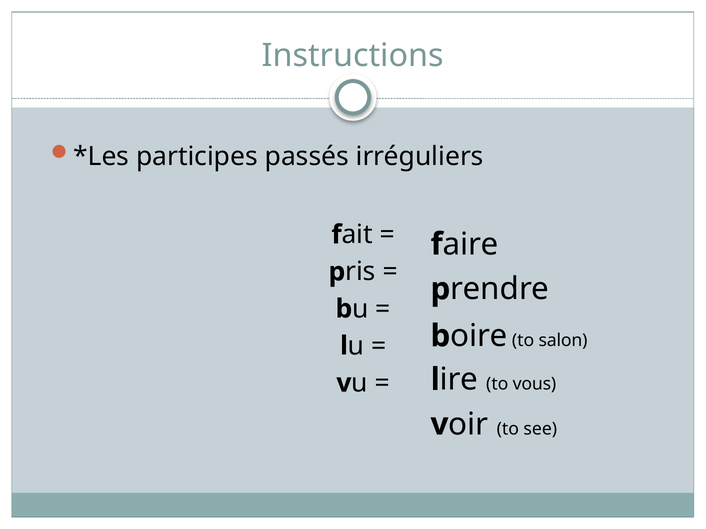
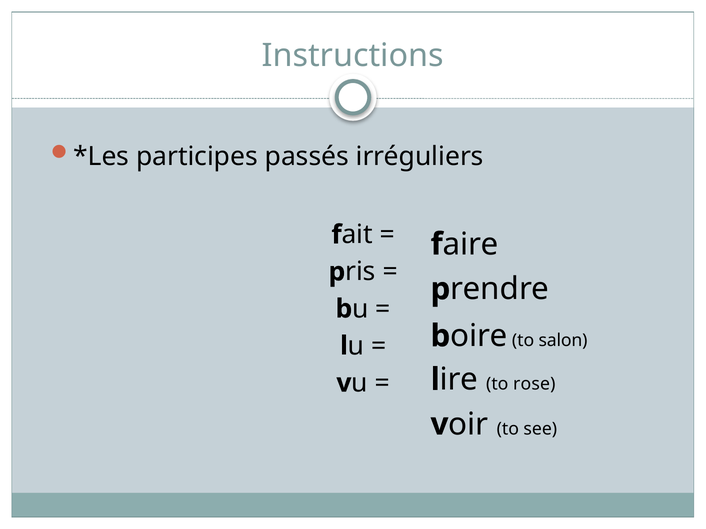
vous: vous -> rose
